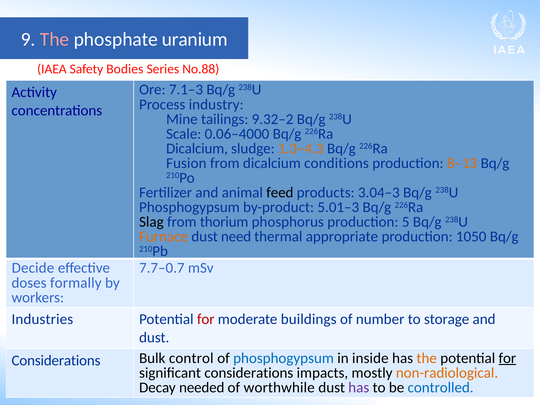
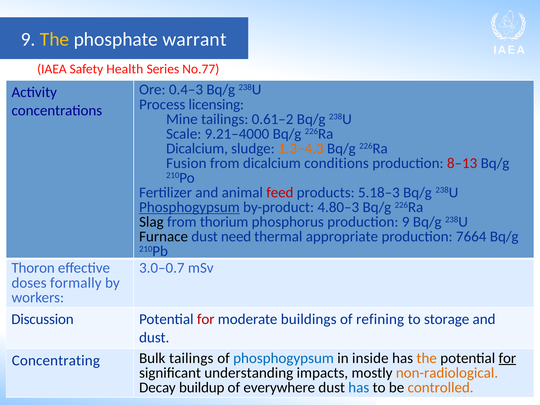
The at (55, 40) colour: pink -> yellow
uranium: uranium -> warrant
Bodies: Bodies -> Health
No.88: No.88 -> No.77
7.1–3: 7.1–3 -> 0.4–3
industry: industry -> licensing
9.32–2: 9.32–2 -> 0.61–2
0.06–4000: 0.06–4000 -> 9.21–4000
8–13 colour: orange -> red
feed colour: black -> red
3.04–3: 3.04–3 -> 5.18–3
Phosphogypsum at (189, 207) underline: none -> present
5.01–3: 5.01–3 -> 4.80–3
production 5: 5 -> 9
Furnace colour: orange -> black
1050: 1050 -> 7664
Decide: Decide -> Thoron
7.7–0.7: 7.7–0.7 -> 3.0–0.7
Industries: Industries -> Discussion
number: number -> refining
Considerations at (56, 361): Considerations -> Concentrating
Bulk control: control -> tailings
significant considerations: considerations -> understanding
needed: needed -> buildup
worthwhile: worthwhile -> everywhere
has at (359, 387) colour: purple -> blue
controlled colour: blue -> orange
